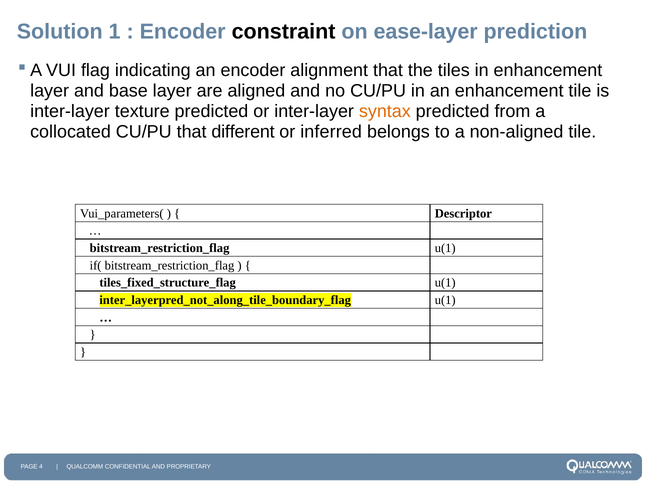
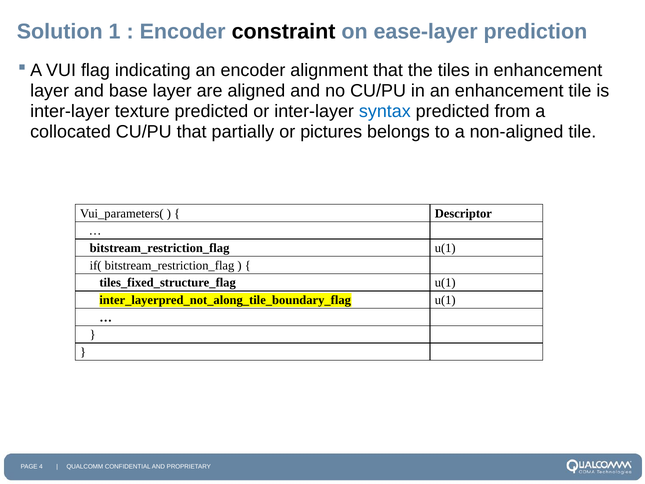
syntax colour: orange -> blue
different: different -> partially
inferred: inferred -> pictures
